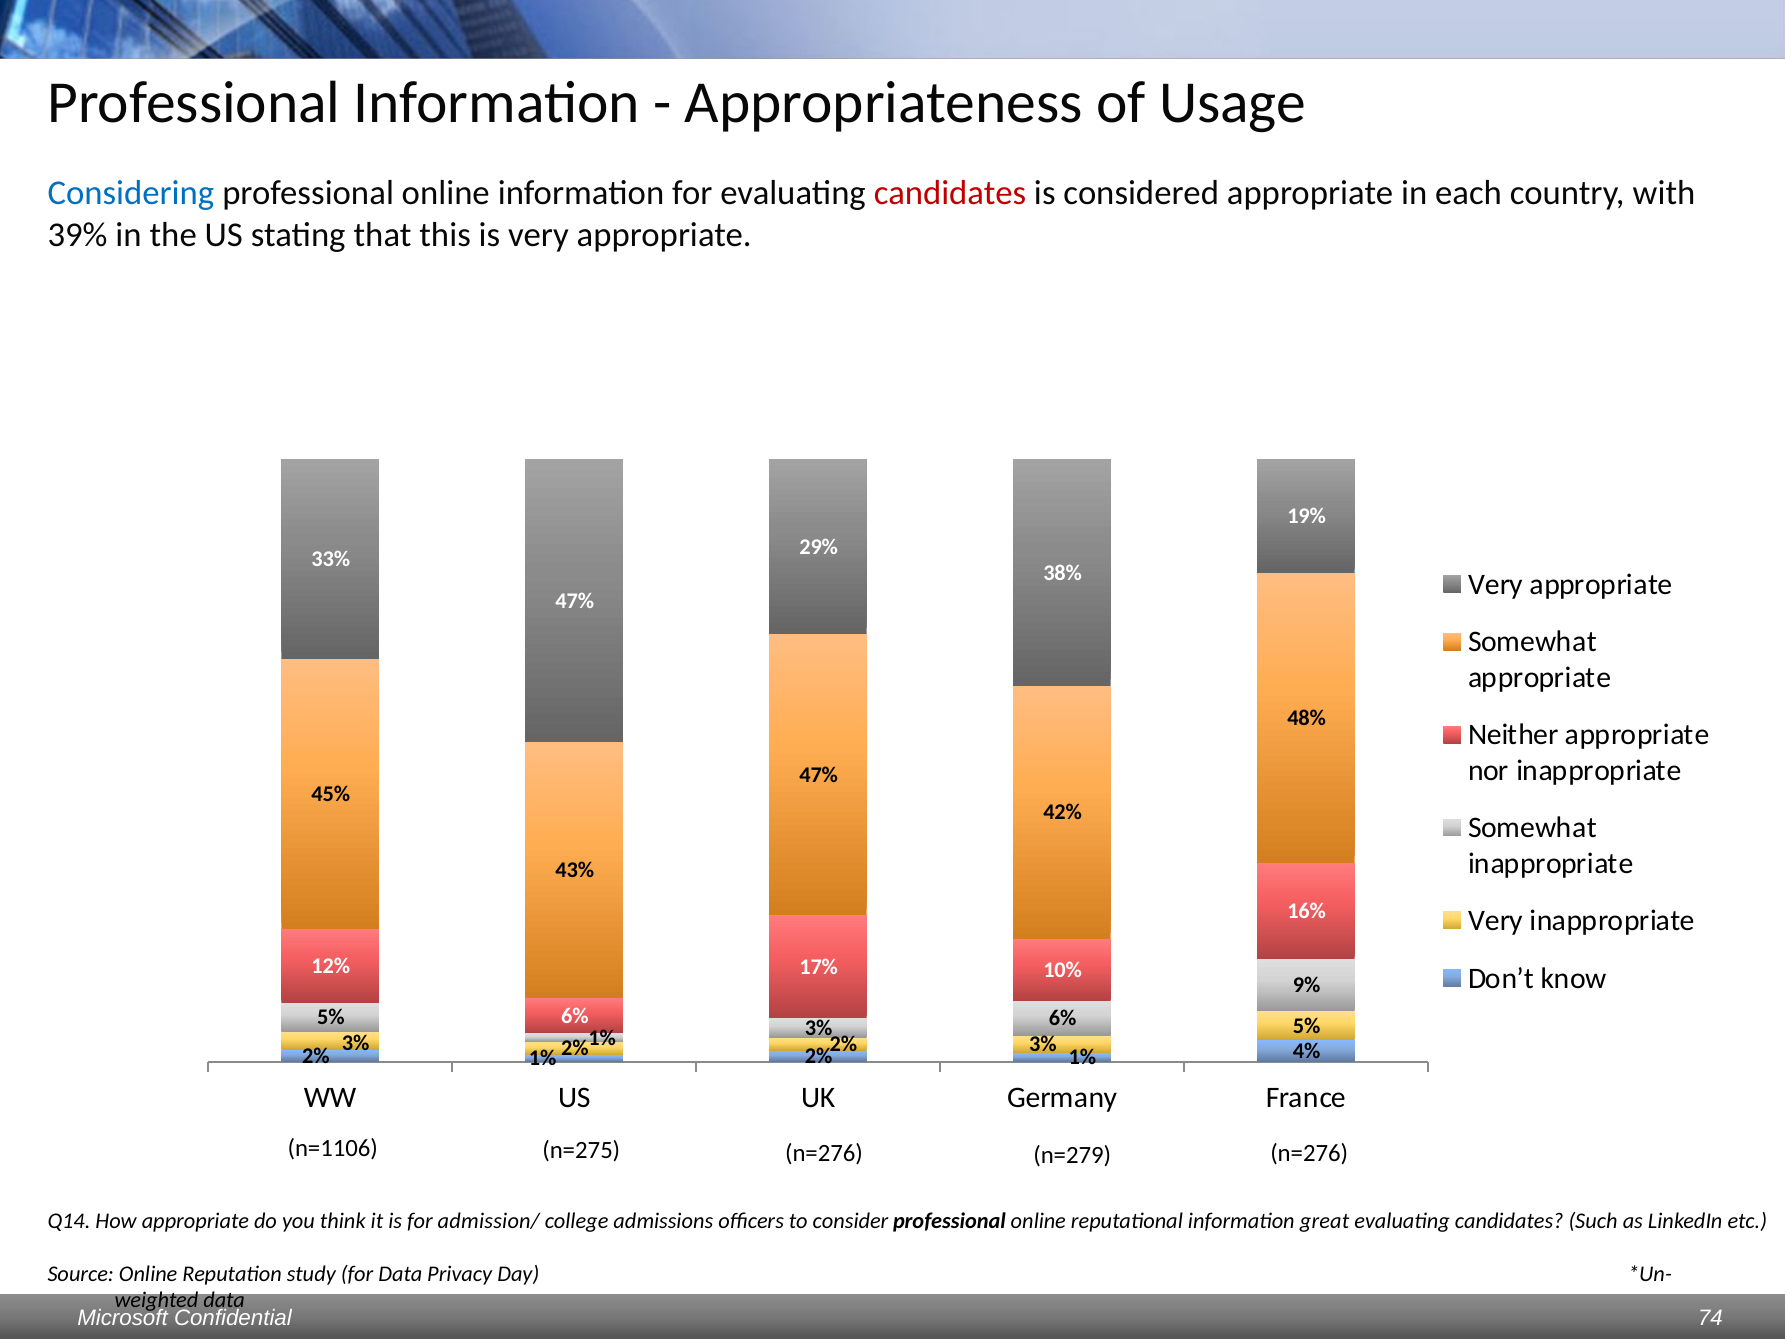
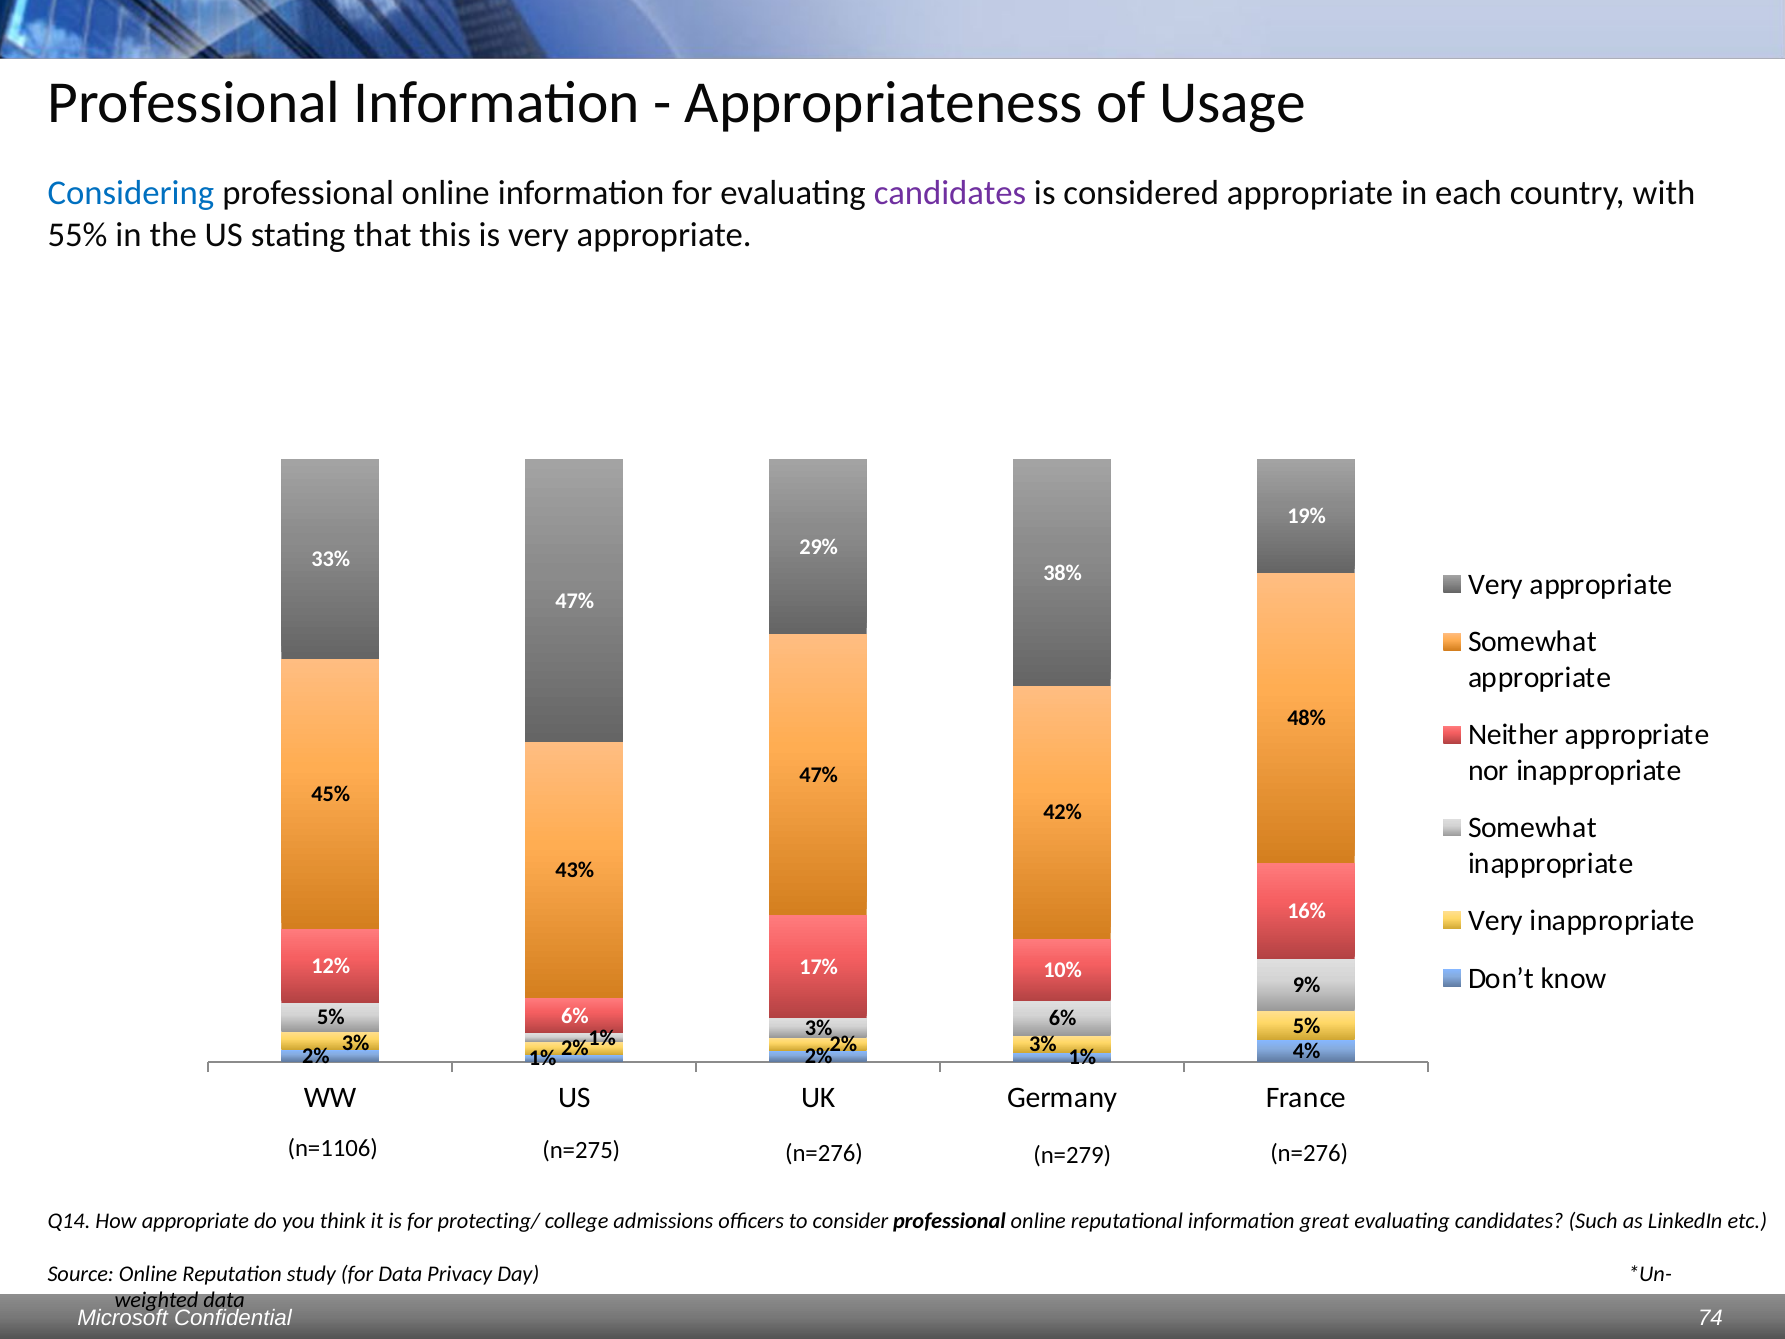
candidates at (950, 193) colour: red -> purple
39%: 39% -> 55%
admission/: admission/ -> protecting/
